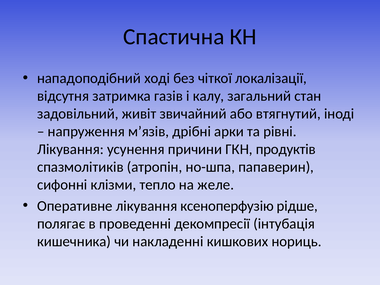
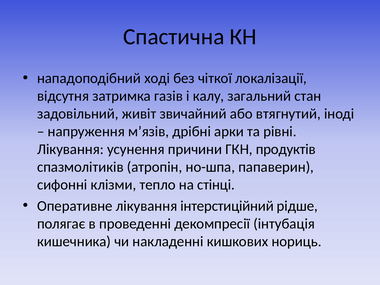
желе: желе -> стінці
ксеноперфузію: ксеноперфузію -> інтерстиційний
